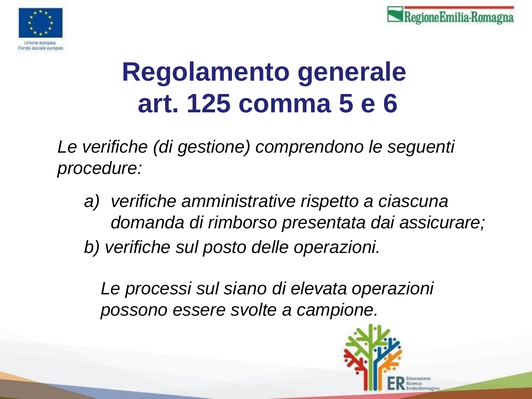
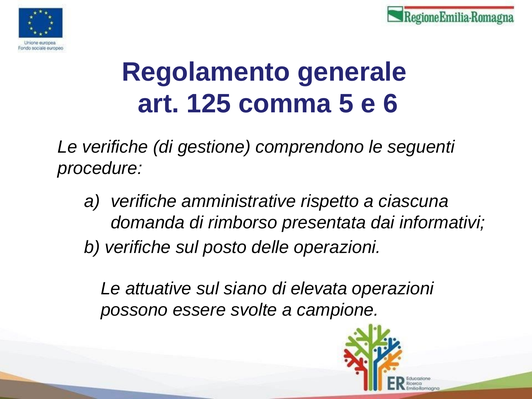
assicurare: assicurare -> informativi
processi: processi -> attuative
